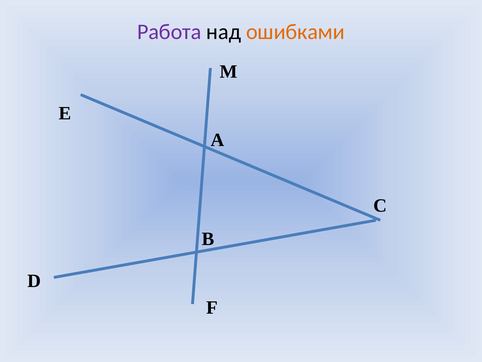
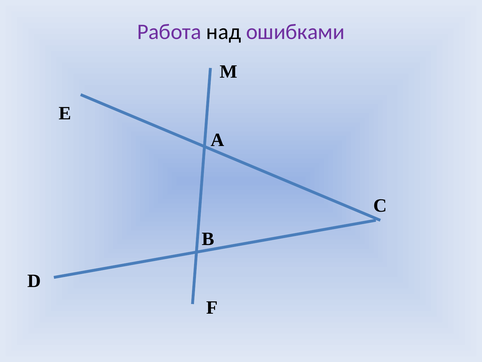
ошибками colour: orange -> purple
